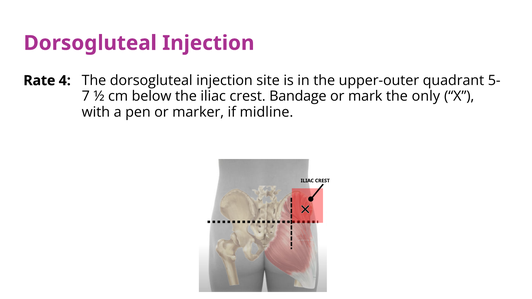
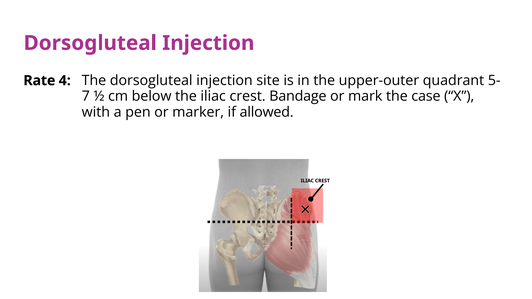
only: only -> case
midline: midline -> allowed
